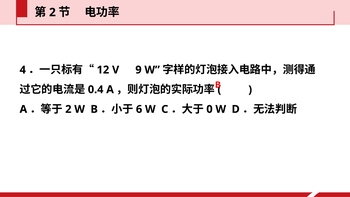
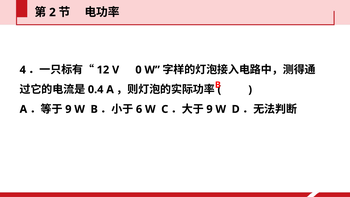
9: 9 -> 0
2 at (68, 109): 2 -> 9
0 at (209, 109): 0 -> 9
